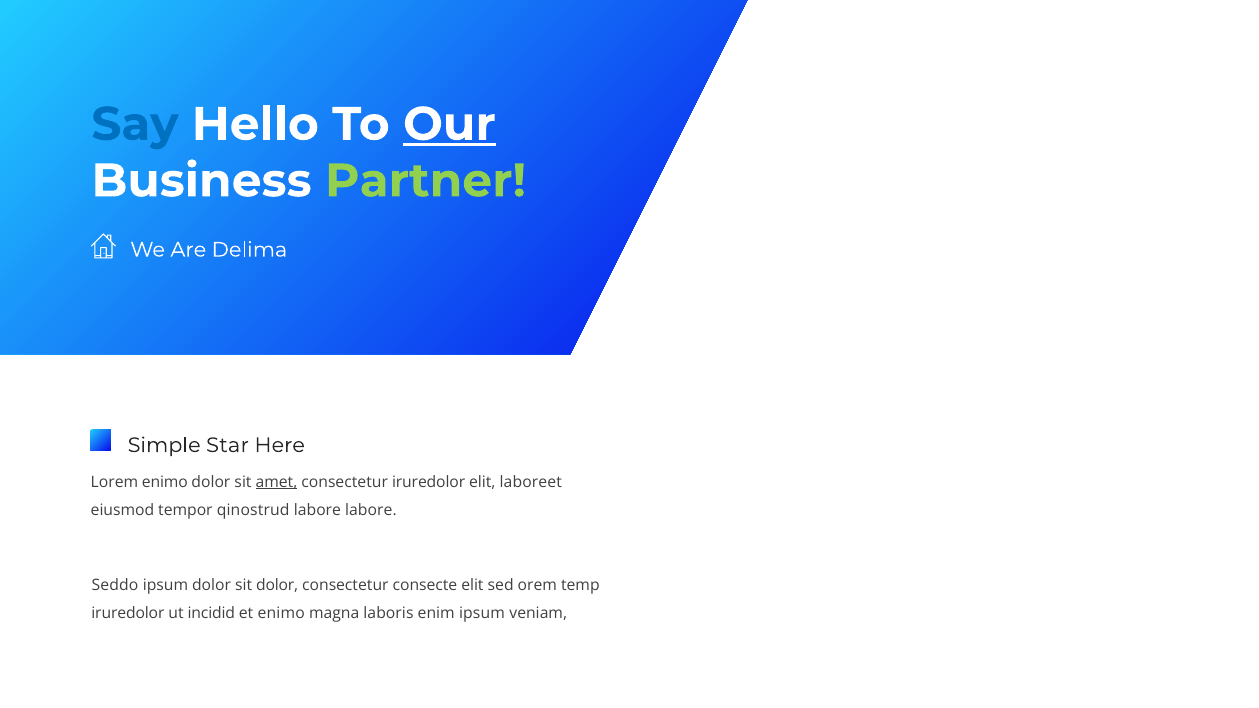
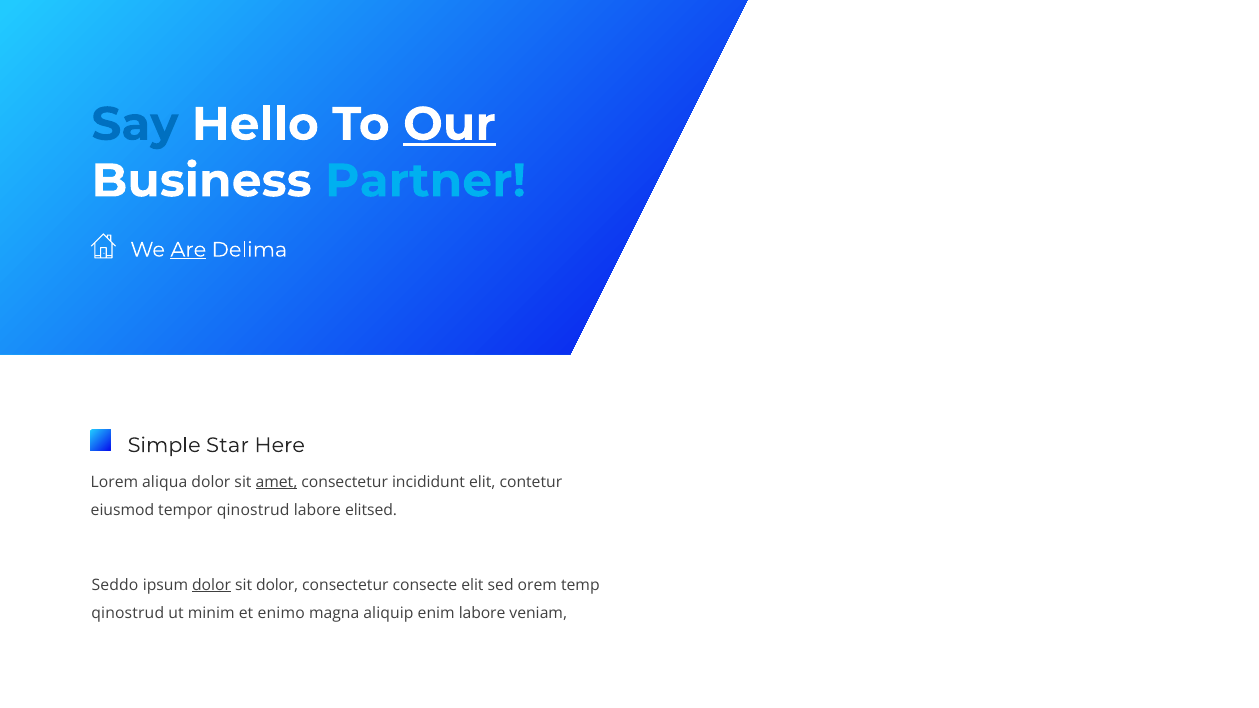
Partner colour: light green -> light blue
Are underline: none -> present
Lorem enimo: enimo -> aliqua
consectetur iruredolor: iruredolor -> incididunt
laboreet: laboreet -> contetur
labore labore: labore -> elitsed
dolor at (212, 585) underline: none -> present
iruredolor at (128, 614): iruredolor -> qinostrud
incidid: incidid -> minim
laboris: laboris -> aliquip
enim ipsum: ipsum -> labore
